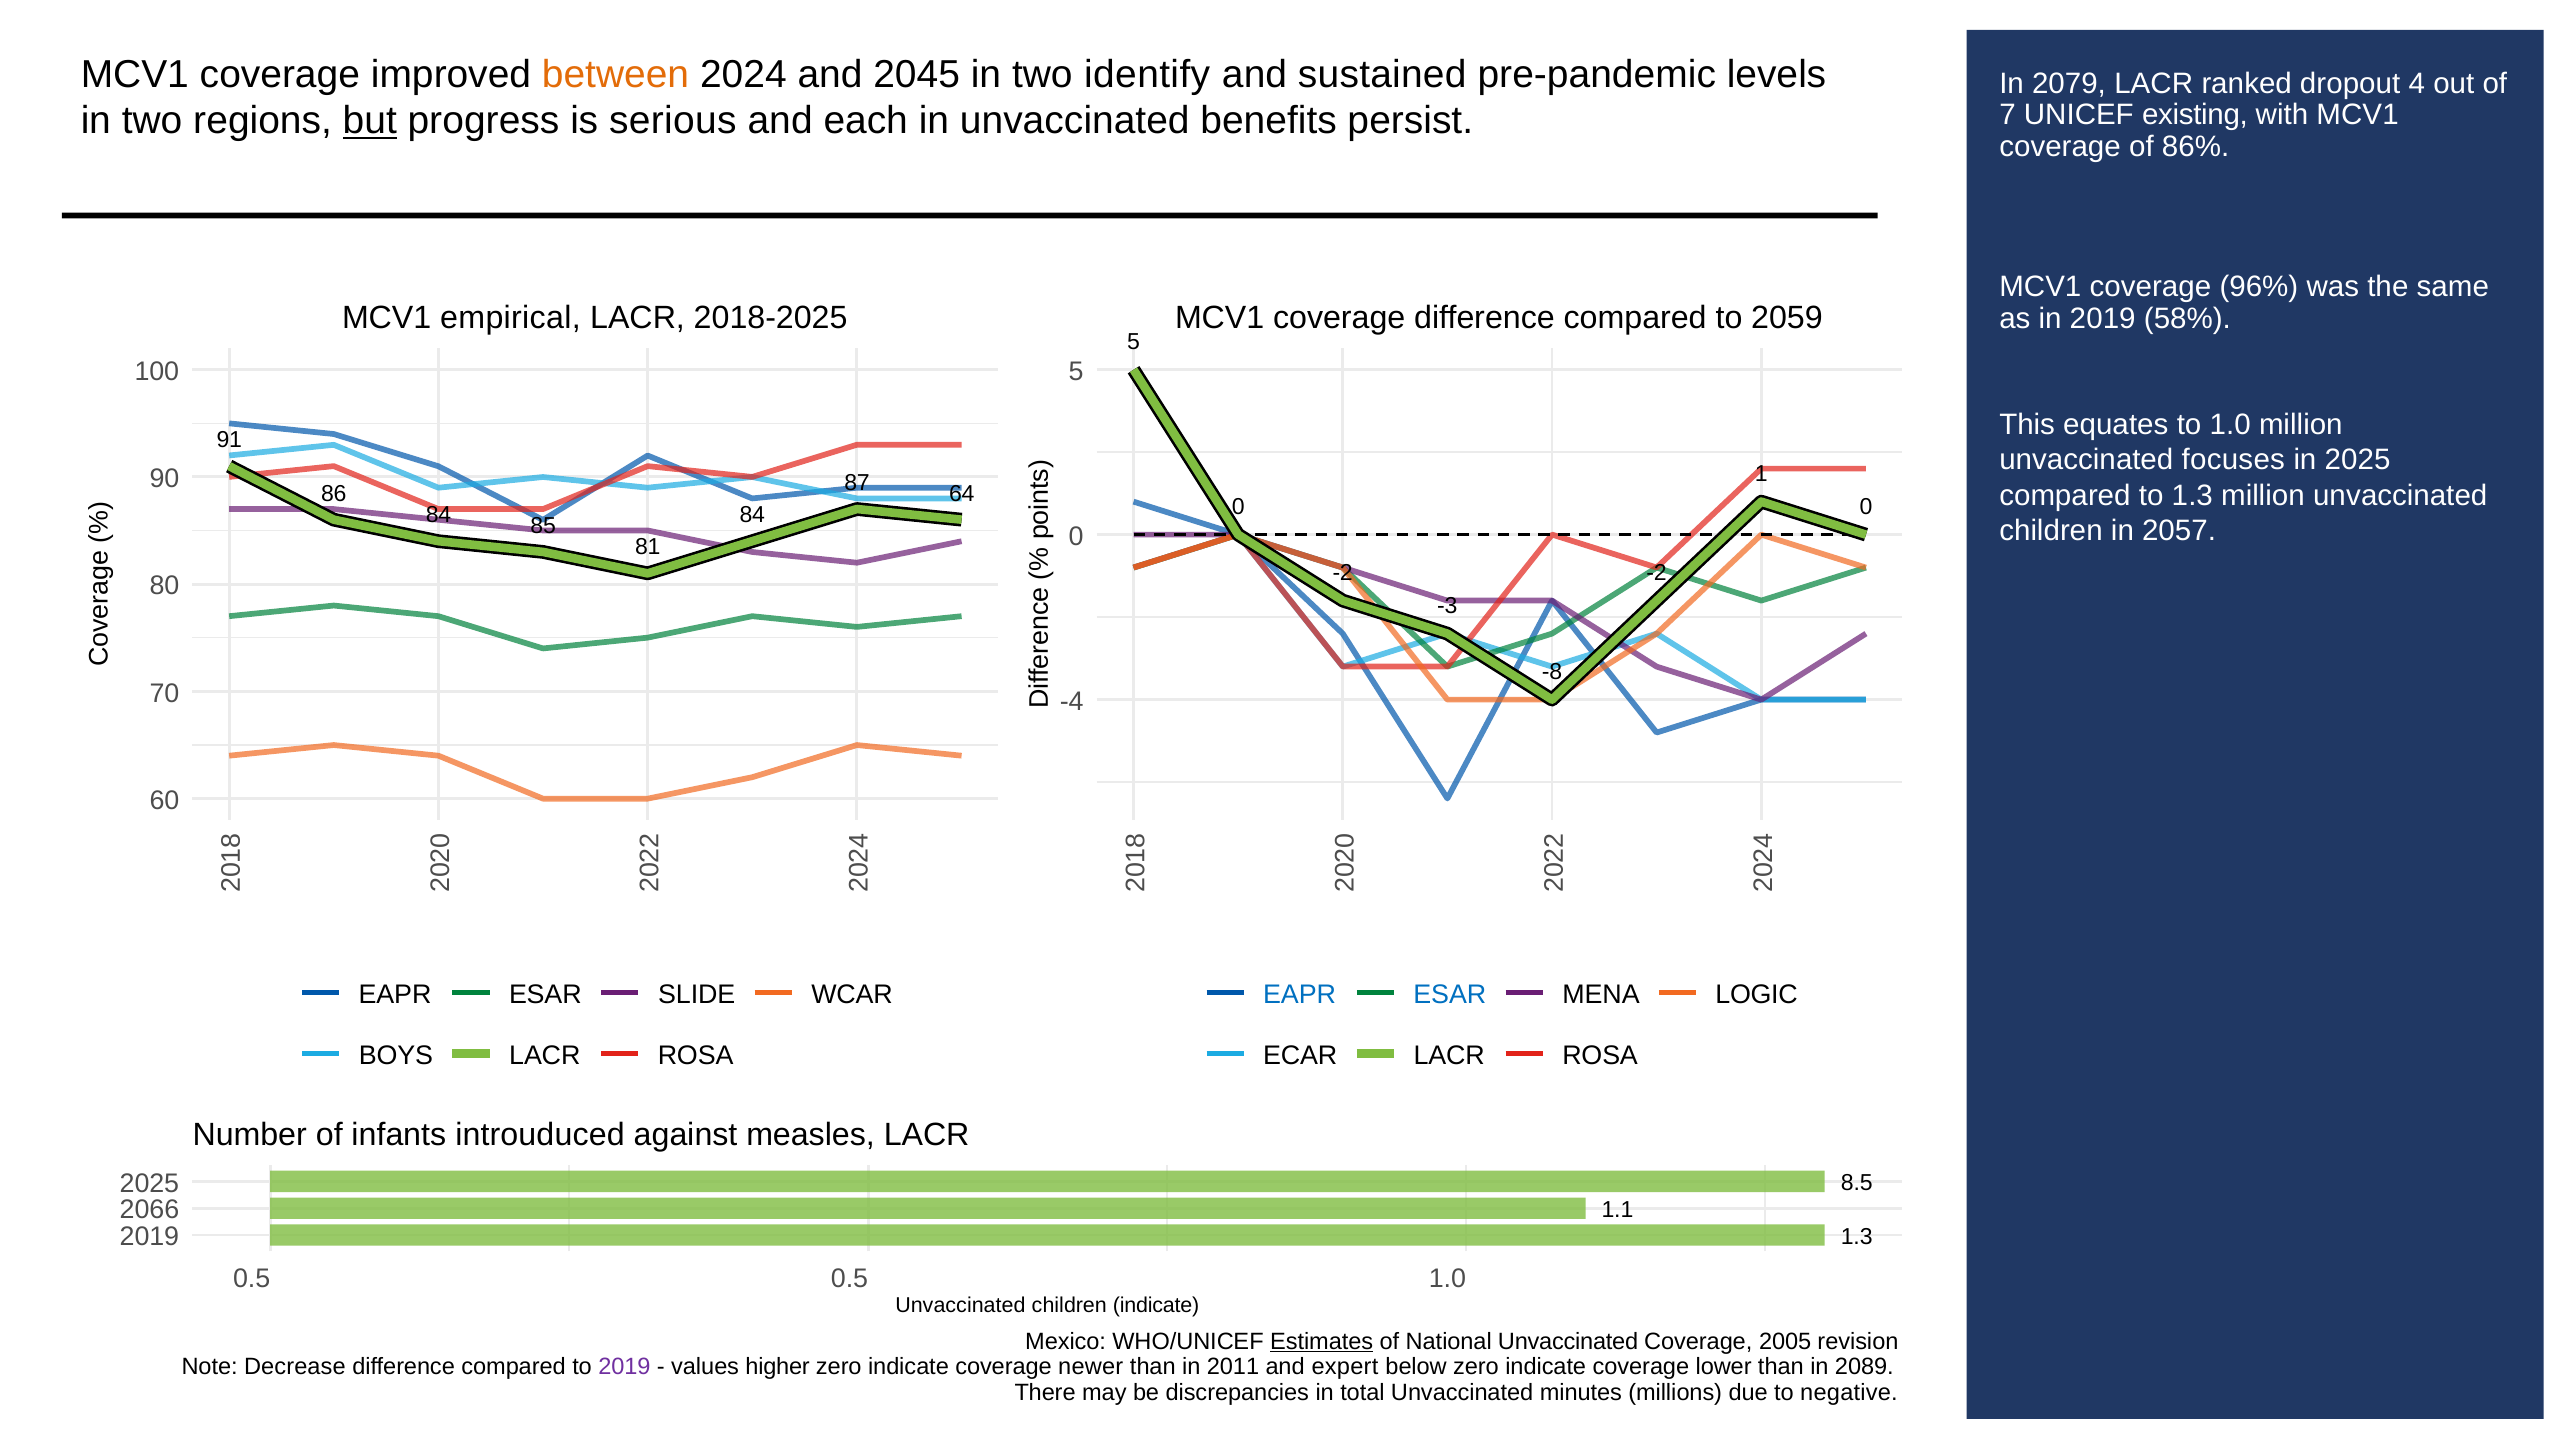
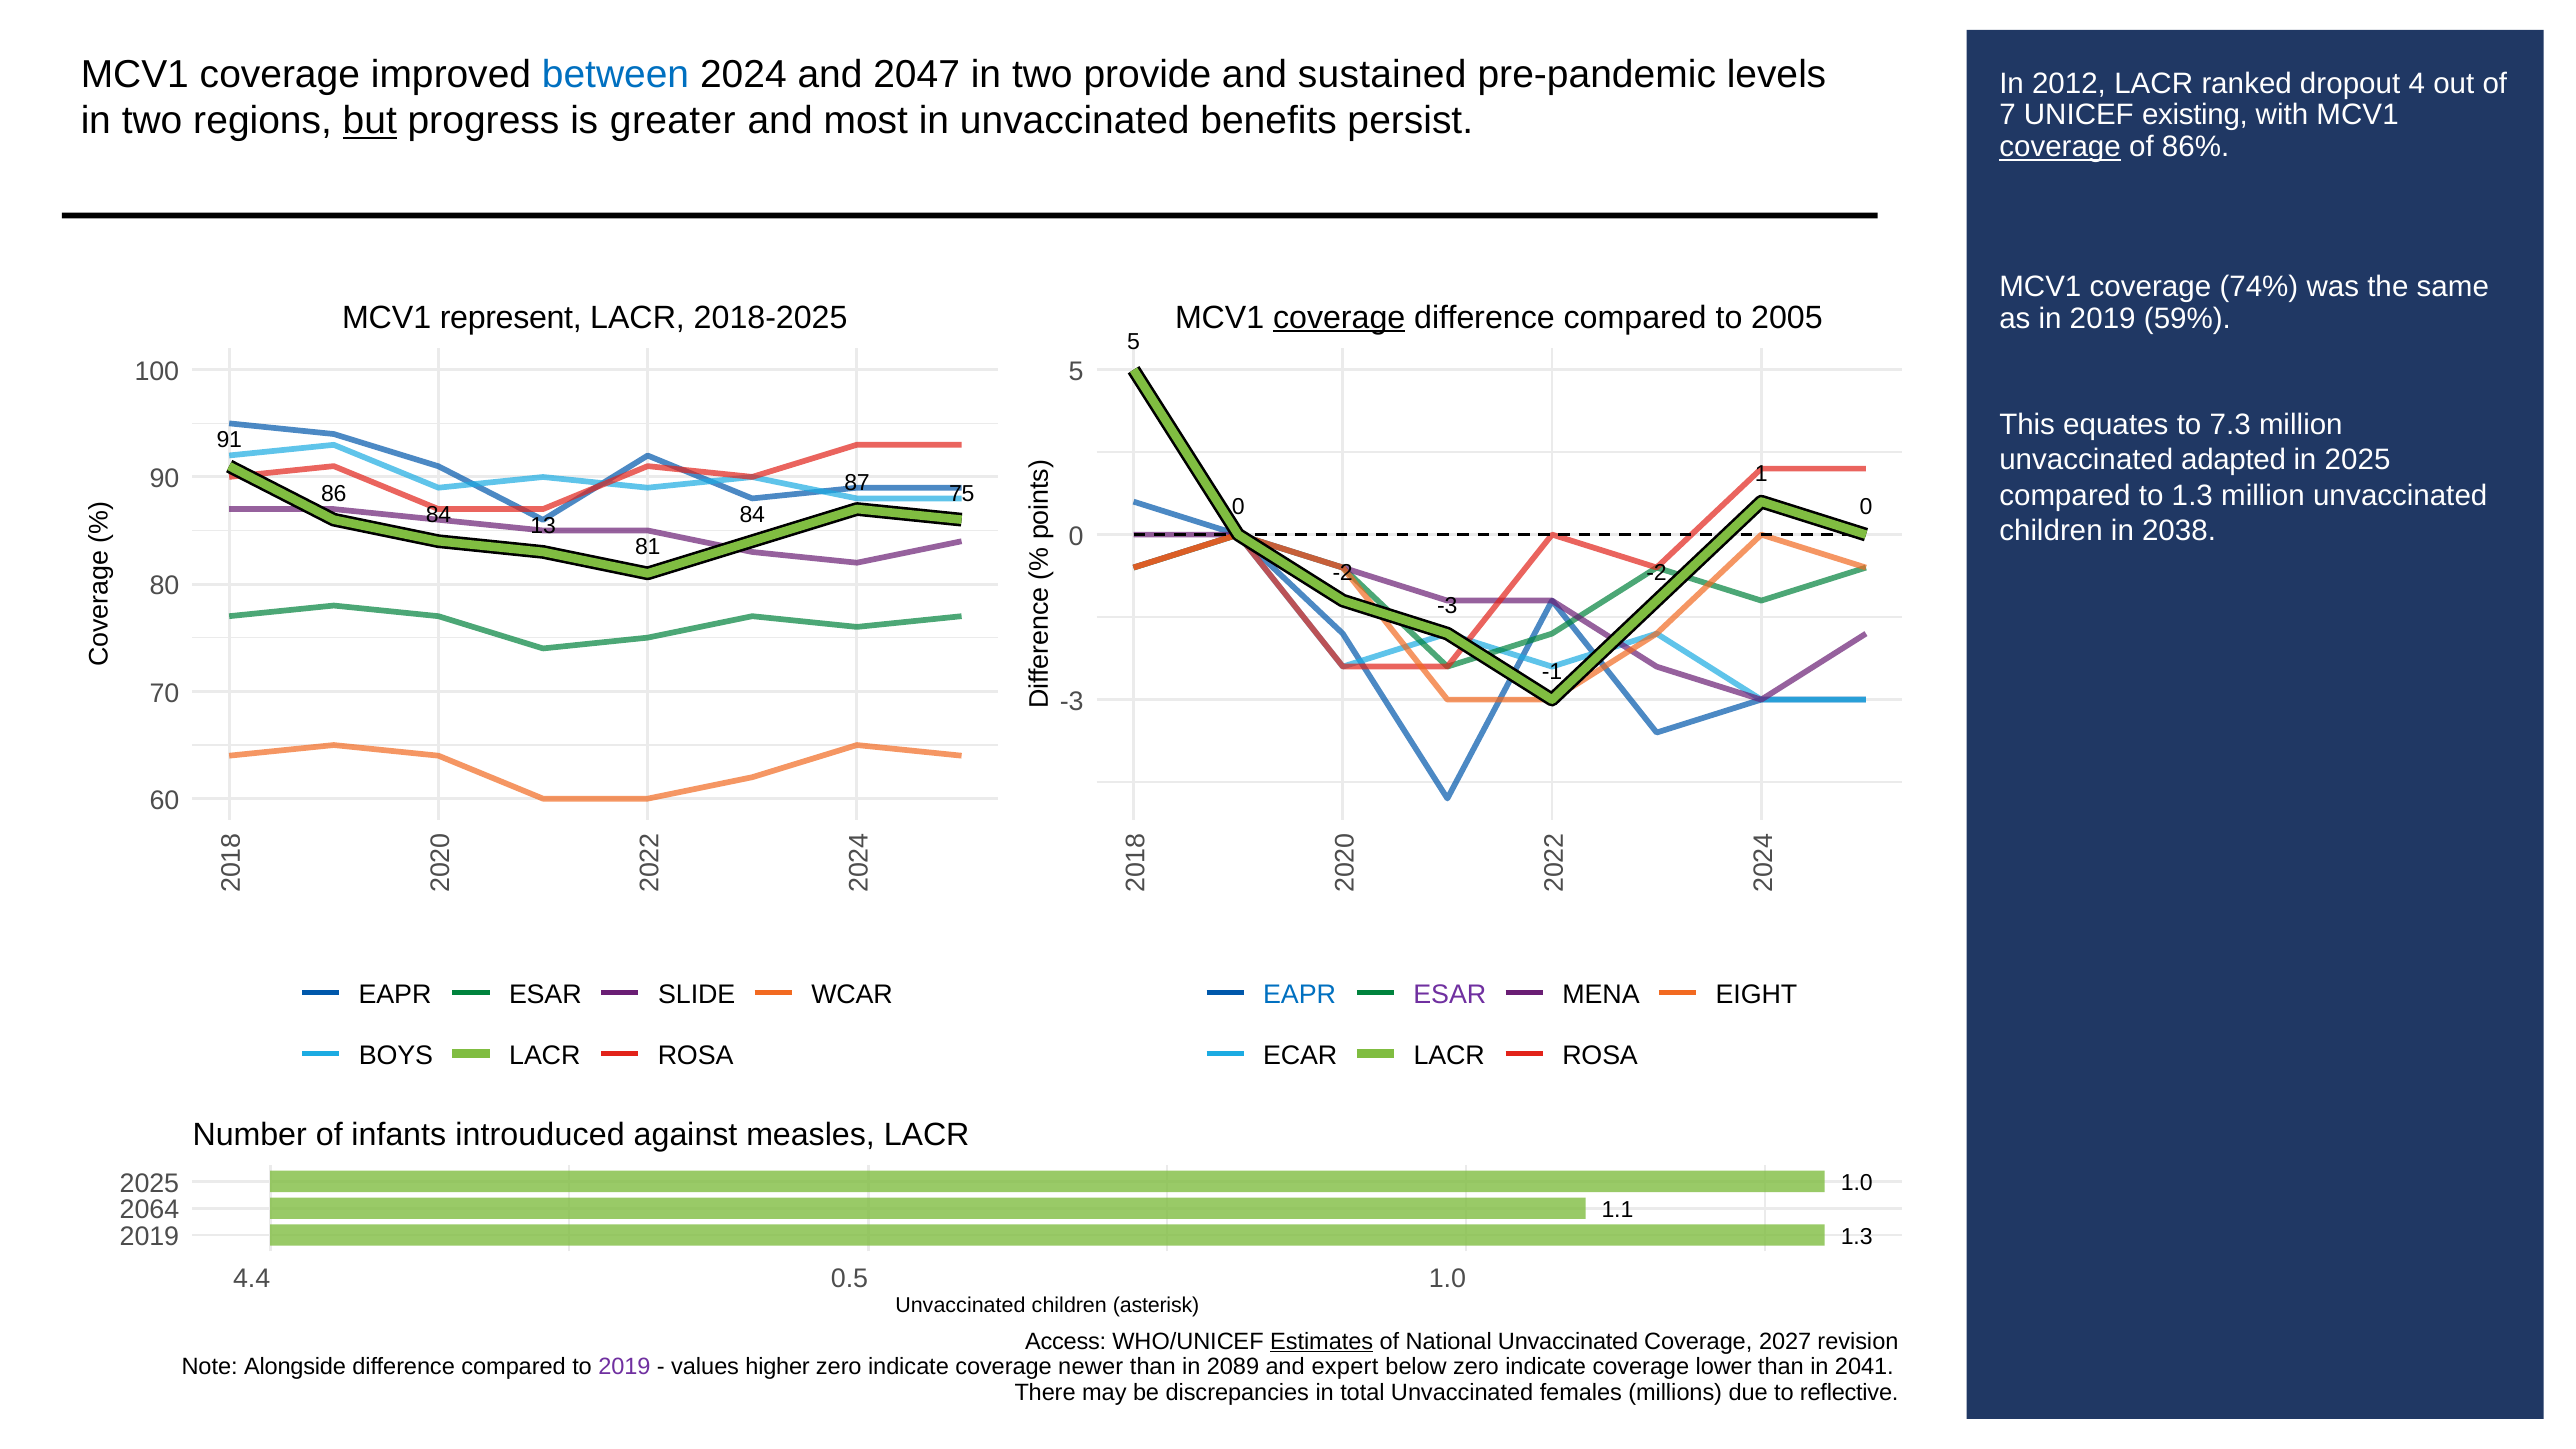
between colour: orange -> blue
2045: 2045 -> 2047
identify: identify -> provide
2079: 2079 -> 2012
serious: serious -> greater
each: each -> most
coverage at (2060, 147) underline: none -> present
96%: 96% -> 74%
empirical: empirical -> represent
coverage at (1339, 317) underline: none -> present
2059: 2059 -> 2005
58%: 58% -> 59%
to 1.0: 1.0 -> 7.3
focuses: focuses -> adapted
64: 64 -> 75
85: 85 -> 13
2057: 2057 -> 2038
-8: -8 -> -1
-4 at (1072, 701): -4 -> -3
ESAR at (1450, 994) colour: blue -> purple
LOGIC: LOGIC -> EIGHT
8.5 at (1857, 1183): 8.5 -> 1.0
2066: 2066 -> 2064
0.5 at (252, 1279): 0.5 -> 4.4
children indicate: indicate -> asterisk
Mexico: Mexico -> Access
2005: 2005 -> 2027
Decrease: Decrease -> Alongside
2011: 2011 -> 2089
2089: 2089 -> 2041
minutes: minutes -> females
negative: negative -> reflective
